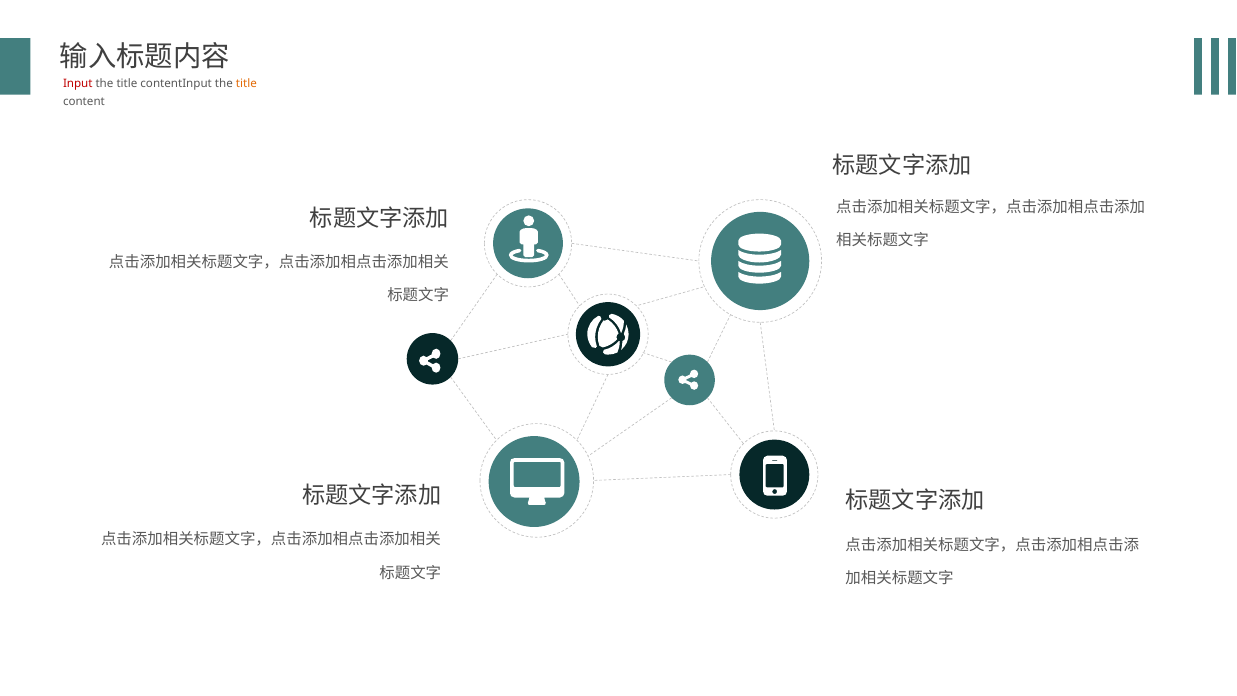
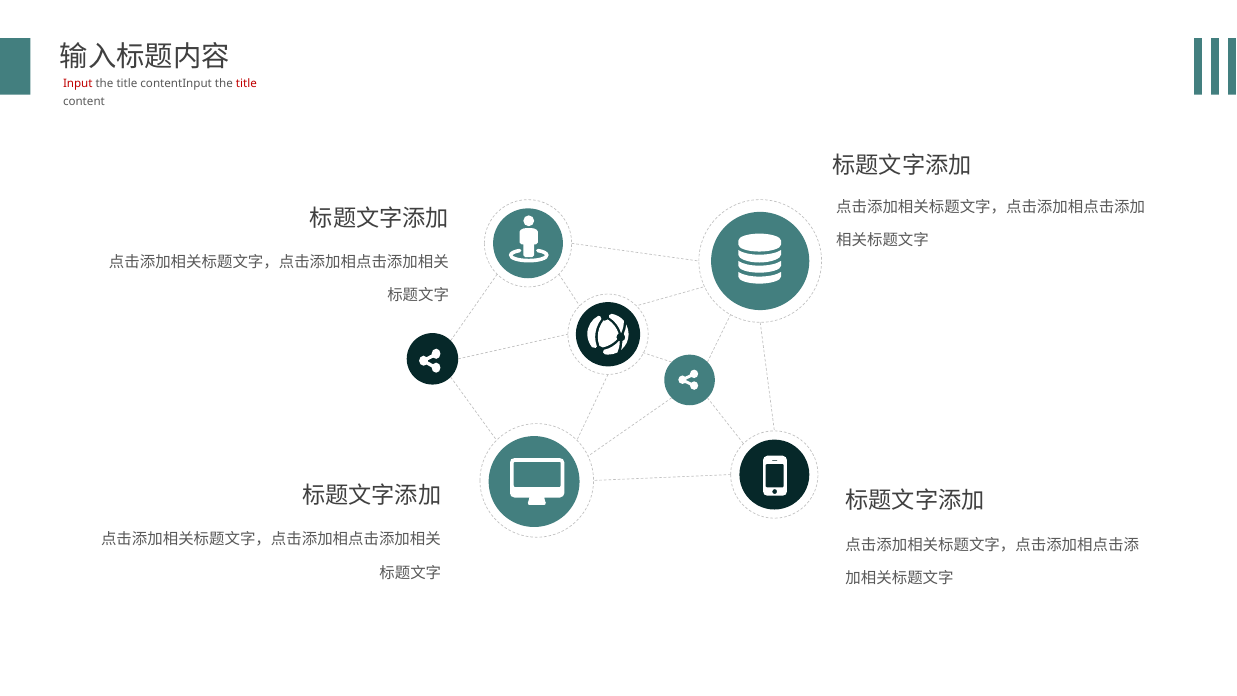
title at (246, 83) colour: orange -> red
